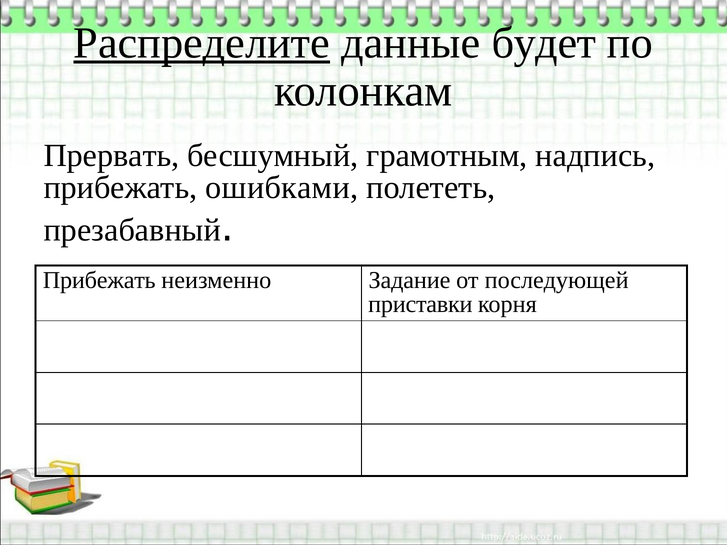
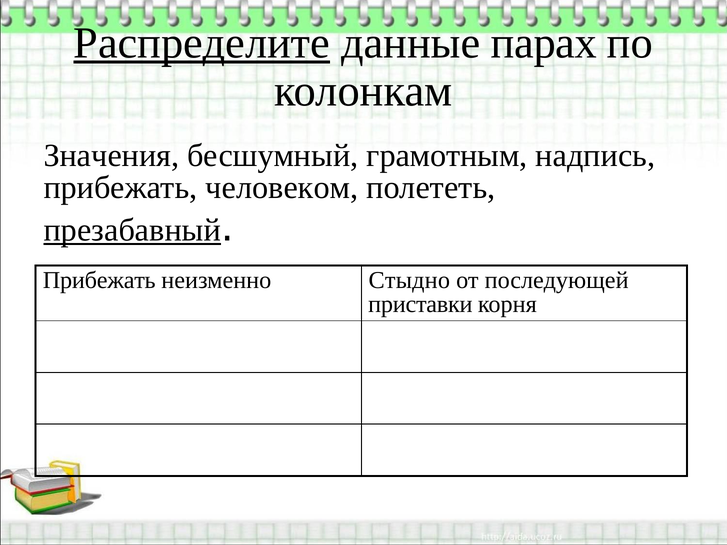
будет: будет -> парах
Прервать: Прервать -> Значения
ошибками: ошибками -> человеком
презабавный underline: none -> present
Задание: Задание -> Стыдно
